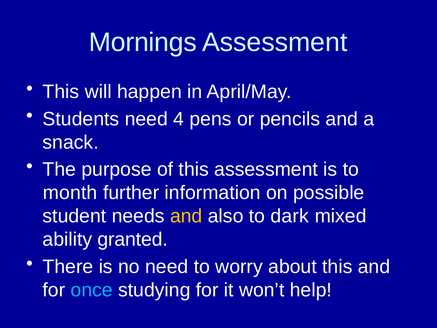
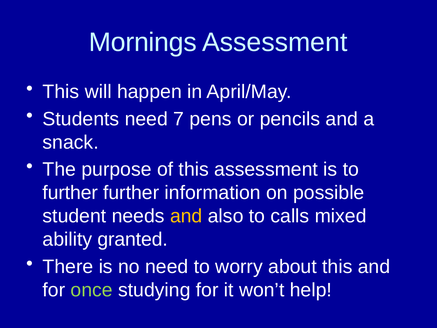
4: 4 -> 7
month at (70, 193): month -> further
dark: dark -> calls
once colour: light blue -> light green
